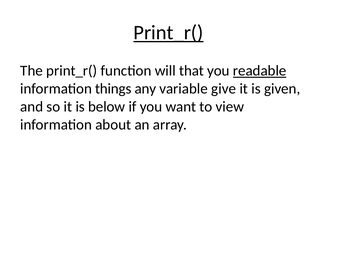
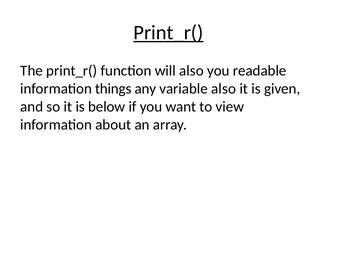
will that: that -> also
readable underline: present -> none
variable give: give -> also
